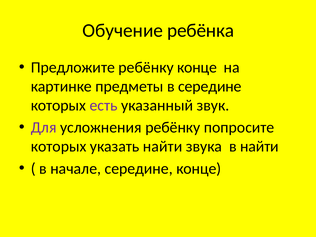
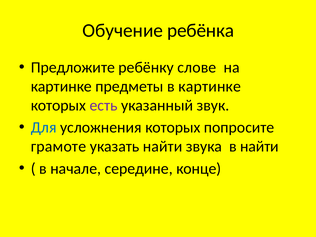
ребёнку конце: конце -> слове
в середине: середине -> картинке
Для colour: purple -> blue
усложнения ребёнку: ребёнку -> которых
которых at (59, 146): которых -> грамоте
